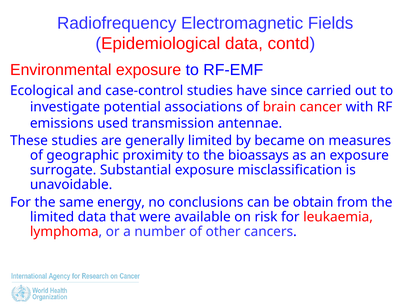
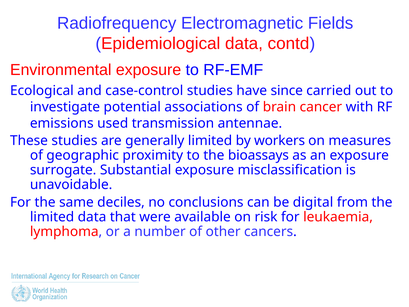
became: became -> workers
energy: energy -> deciles
obtain: obtain -> digital
